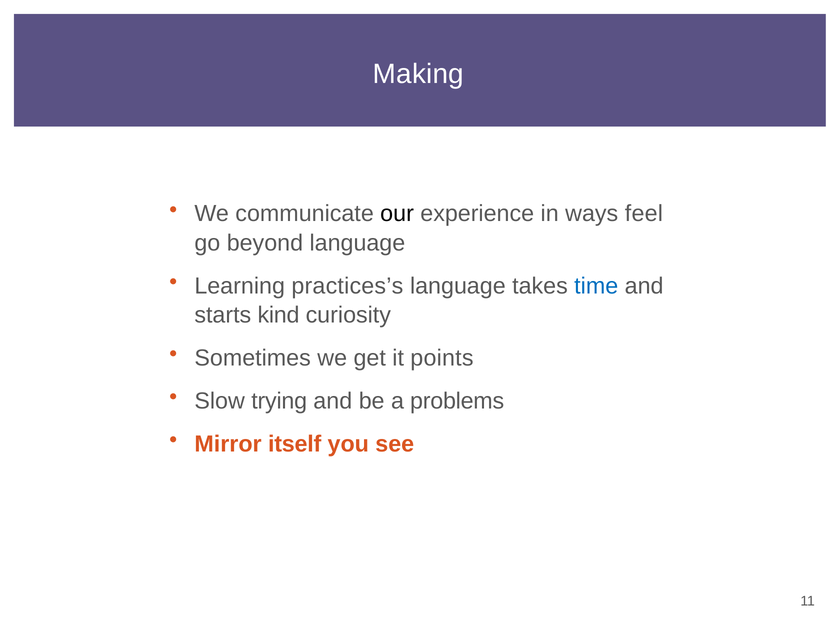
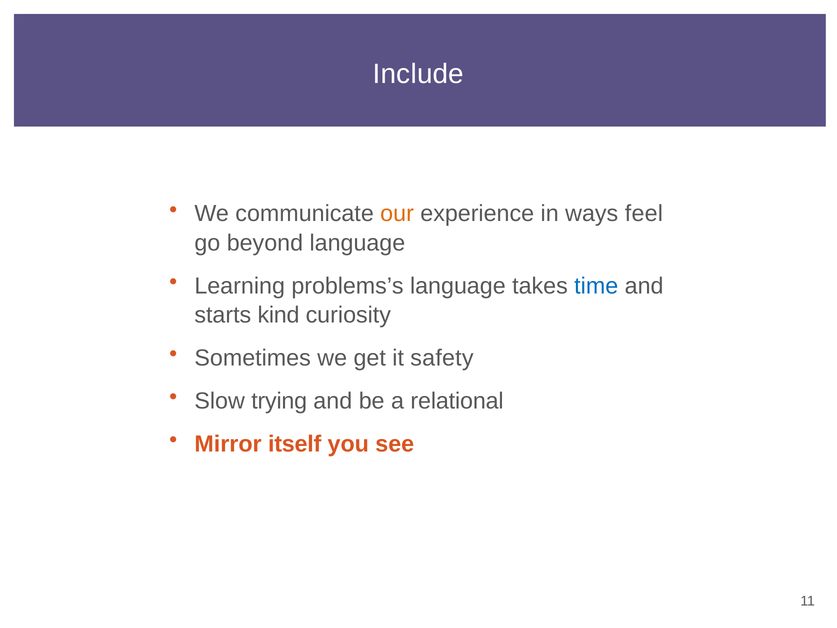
Making: Making -> Include
our colour: black -> orange
practices’s: practices’s -> problems’s
points: points -> safety
problems: problems -> relational
